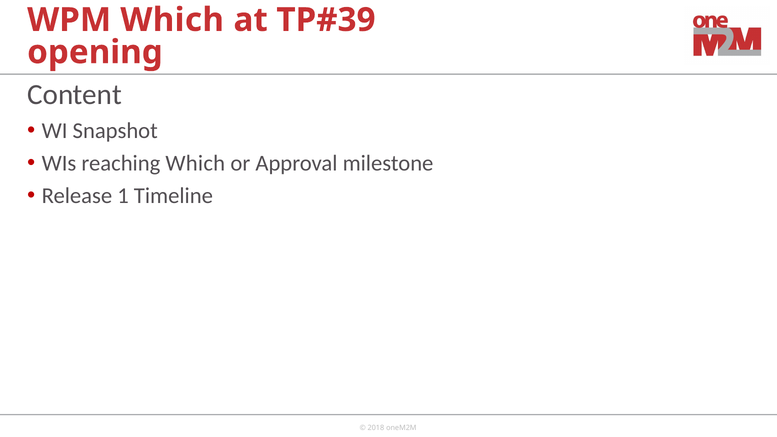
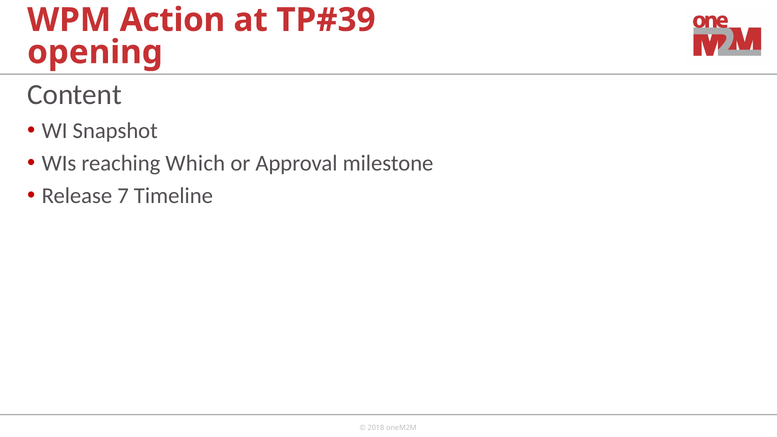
WPM Which: Which -> Action
1: 1 -> 7
